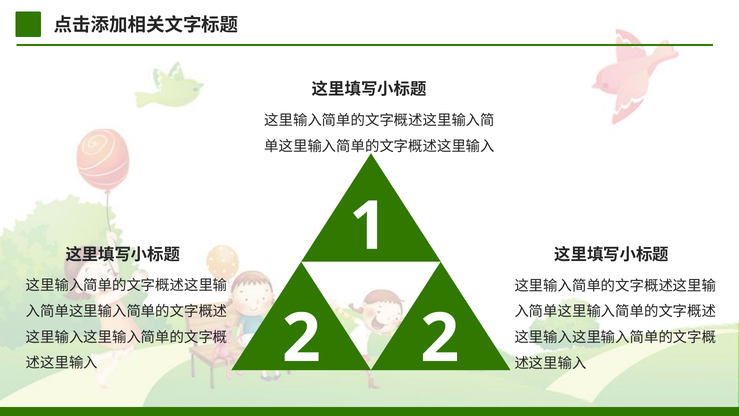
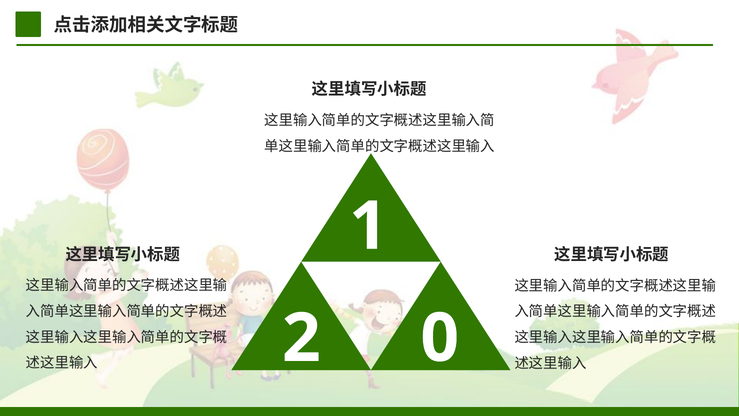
2 2: 2 -> 0
